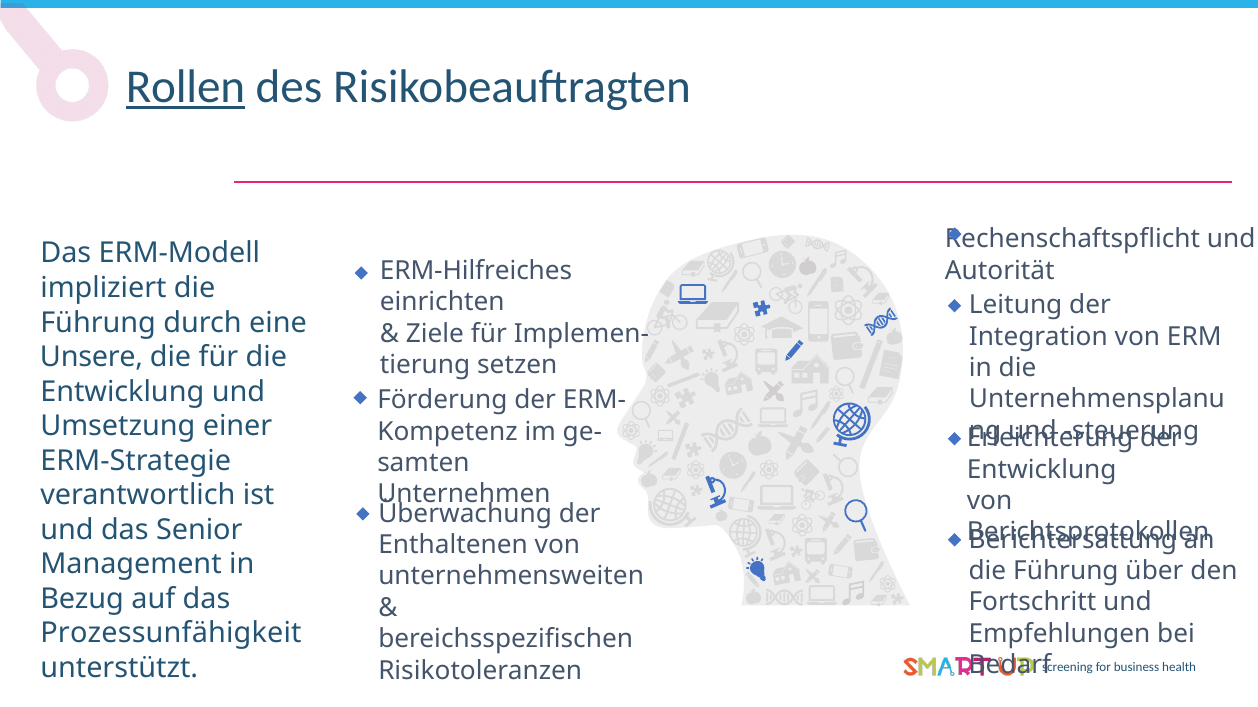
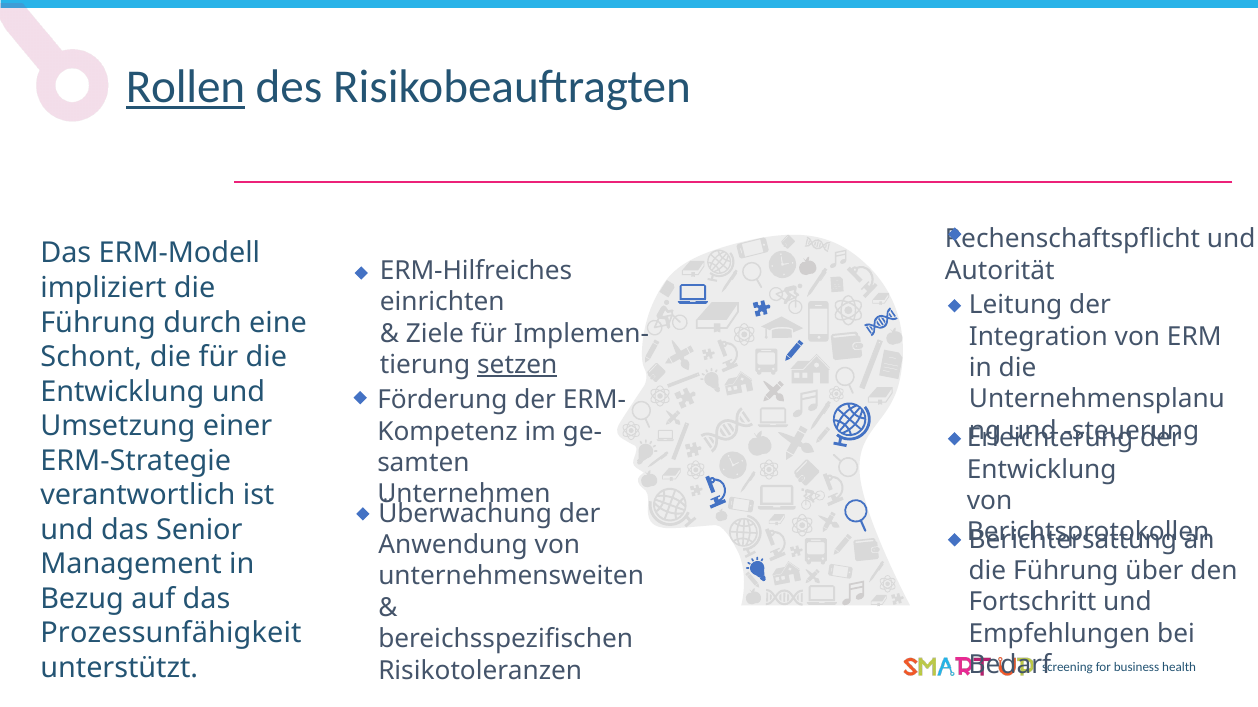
Unsere: Unsere -> Schont
setzen underline: none -> present
Enthaltenen: Enthaltenen -> Anwendung
